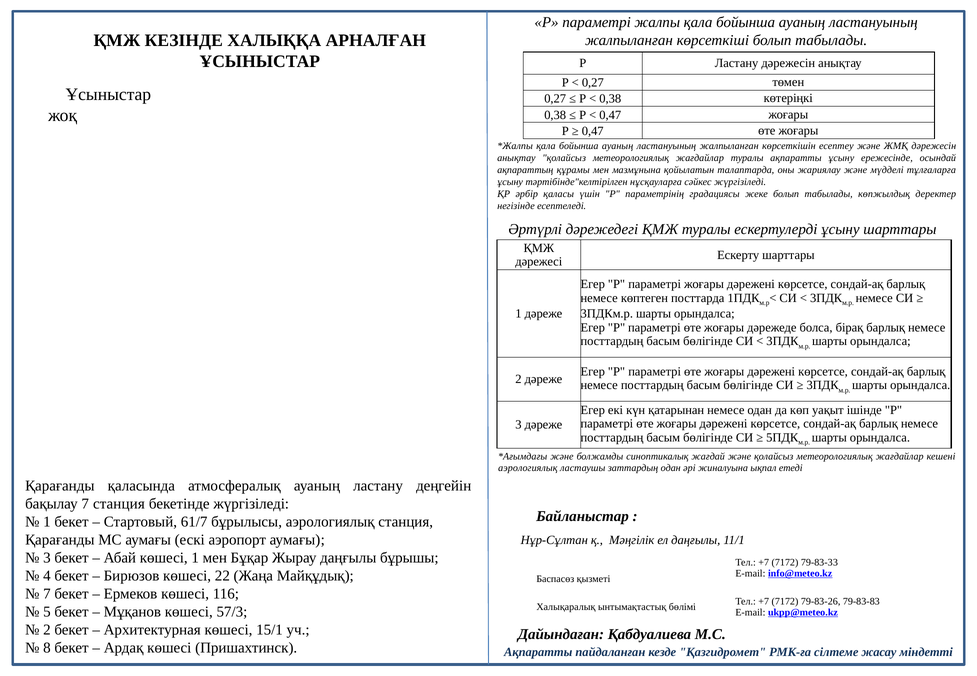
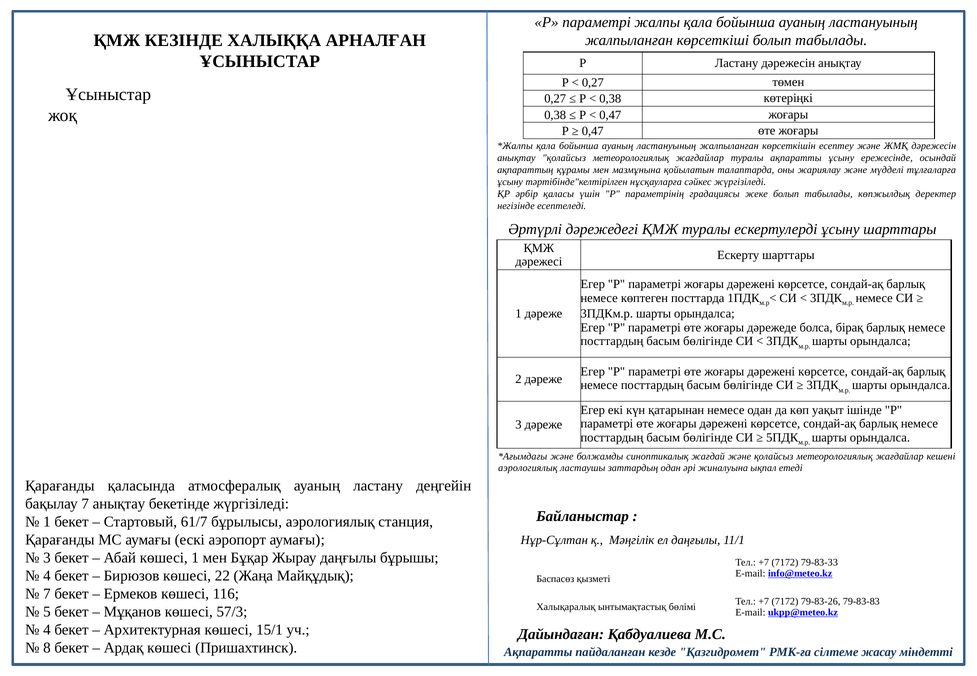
7 станция: станция -> анықтау
2 at (47, 630): 2 -> 4
